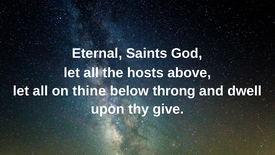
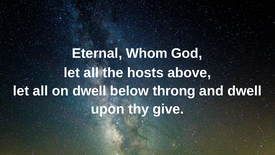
Saints: Saints -> Whom
on thine: thine -> dwell
